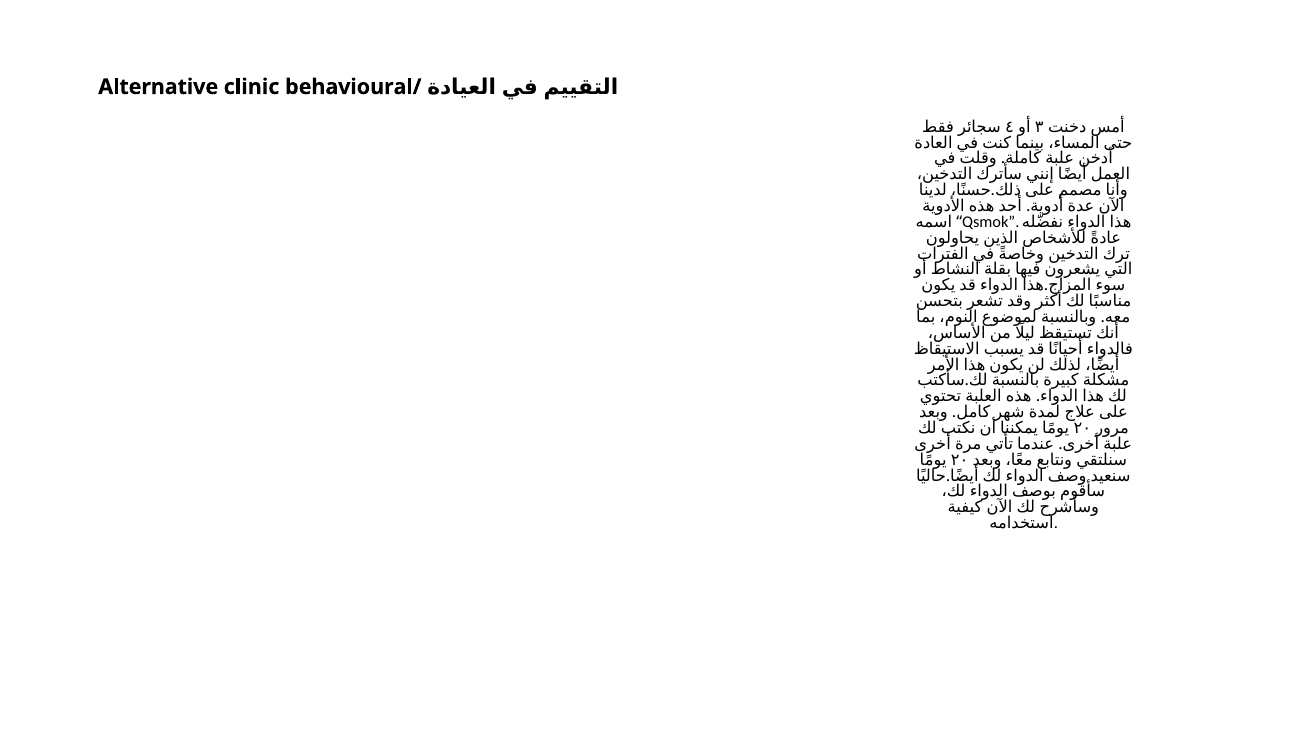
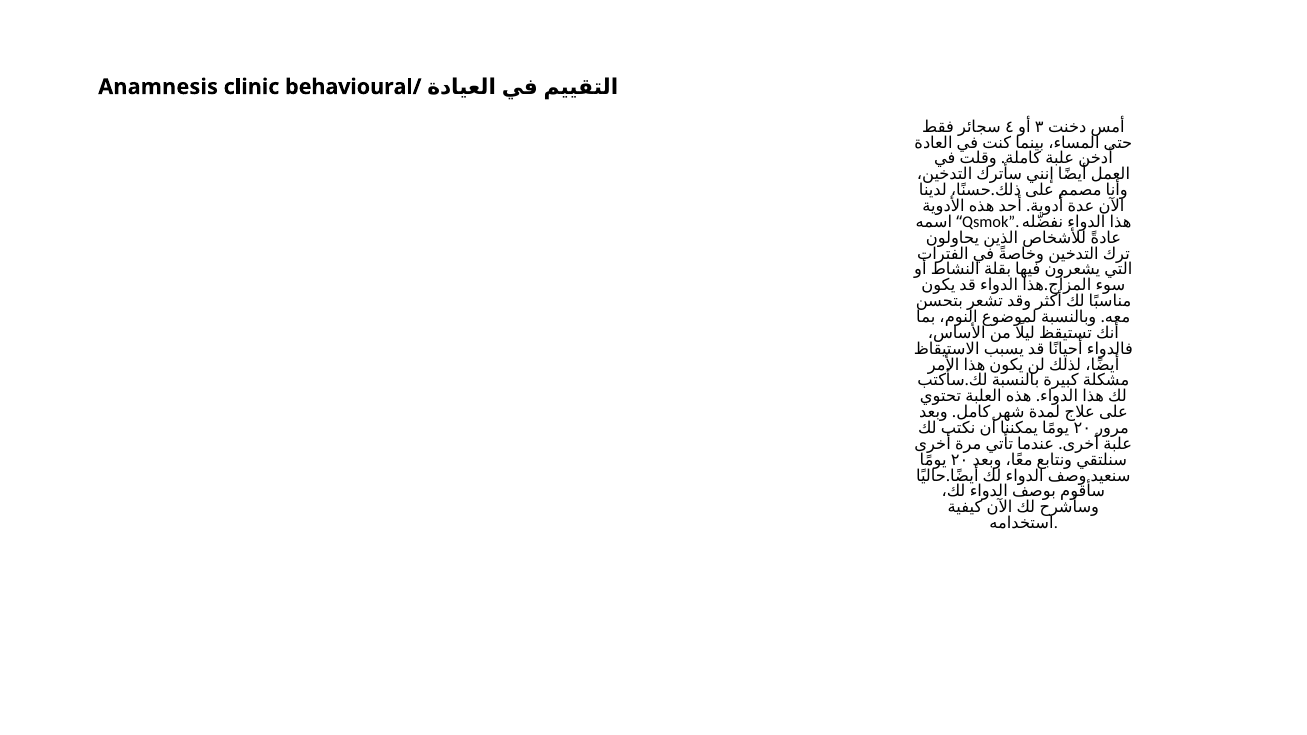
Alternative: Alternative -> Anamnesis
